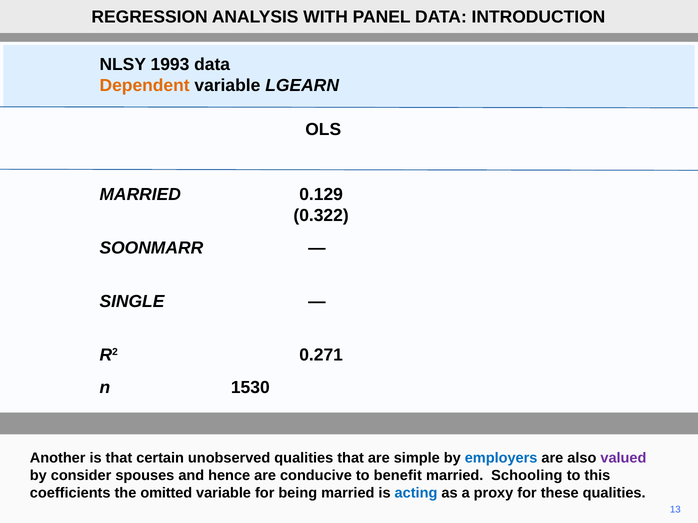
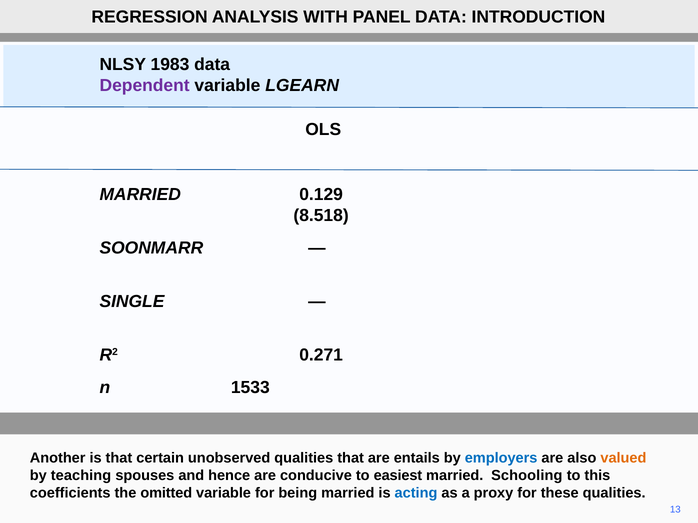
1993: 1993 -> 1983
Dependent colour: orange -> purple
0.322: 0.322 -> 8.518
1530: 1530 -> 1533
simple: simple -> entails
valued colour: purple -> orange
consider: consider -> teaching
benefit: benefit -> easiest
